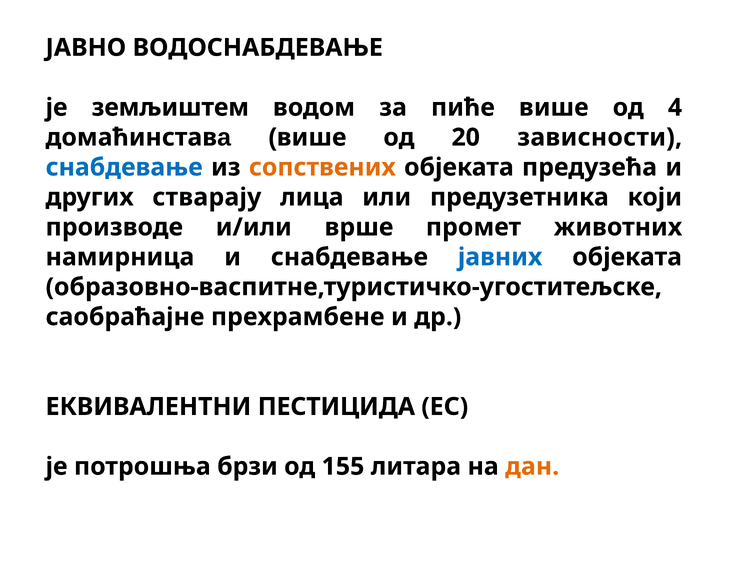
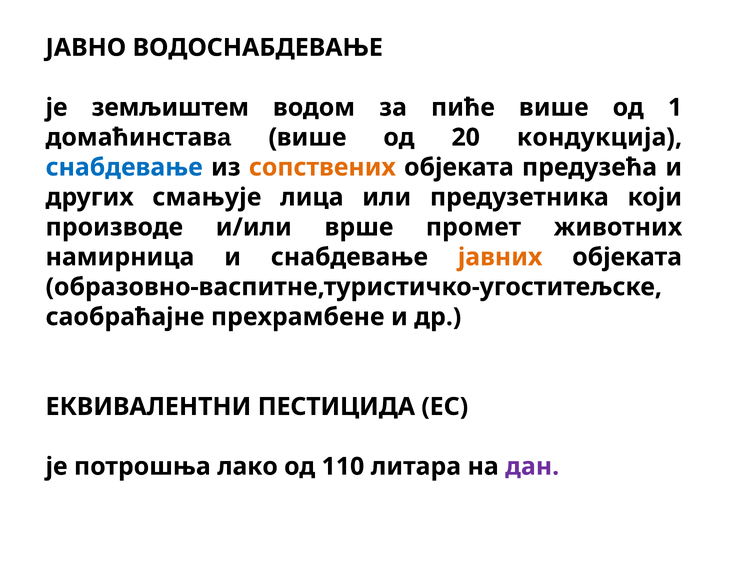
4: 4 -> 1
зависности: зависности -> кондукција
стварају: стварају -> смањује
јавних colour: blue -> orange
брзи: брзи -> лако
155: 155 -> 110
дан colour: orange -> purple
